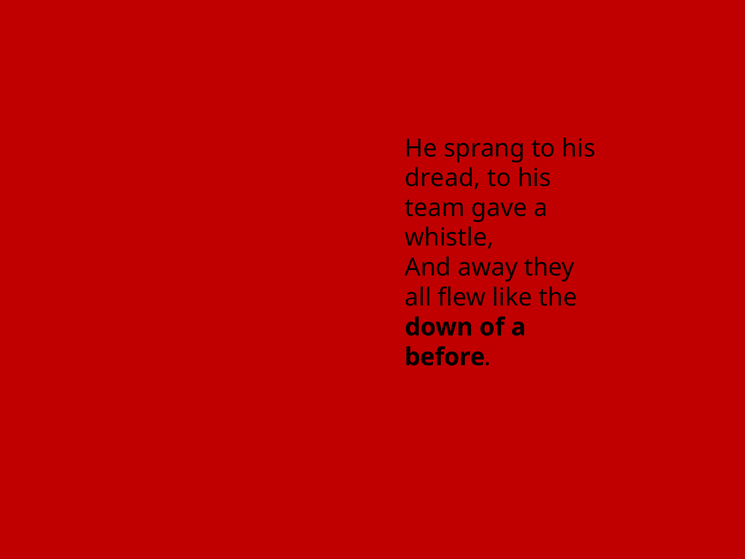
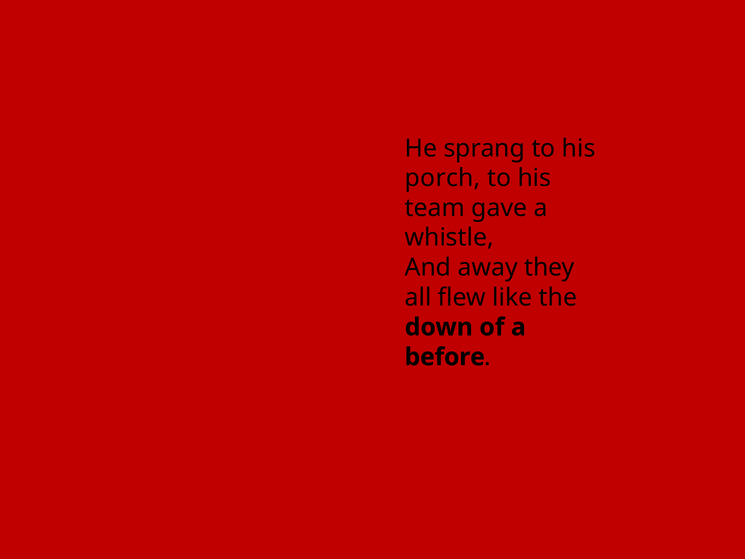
dread: dread -> porch
